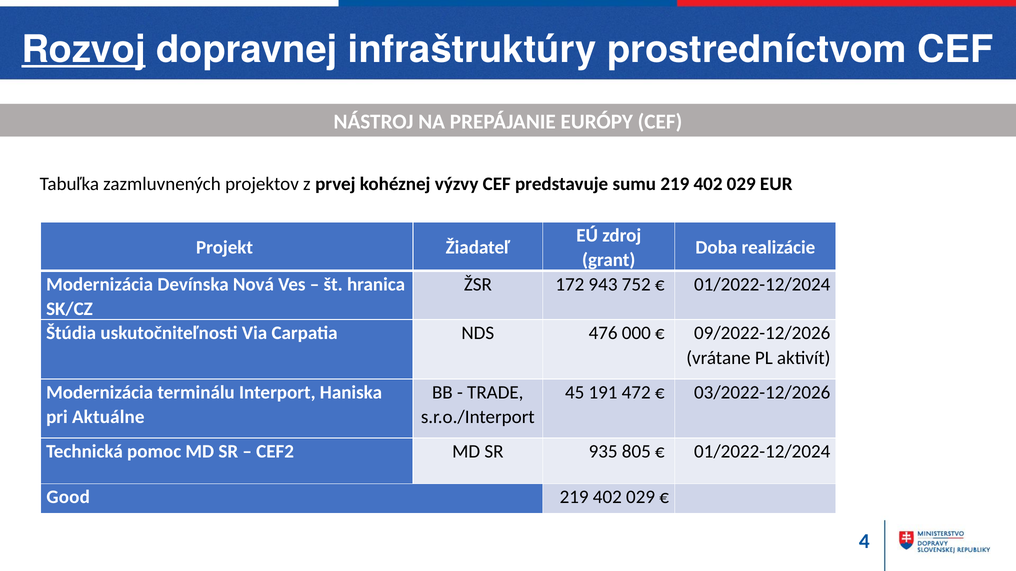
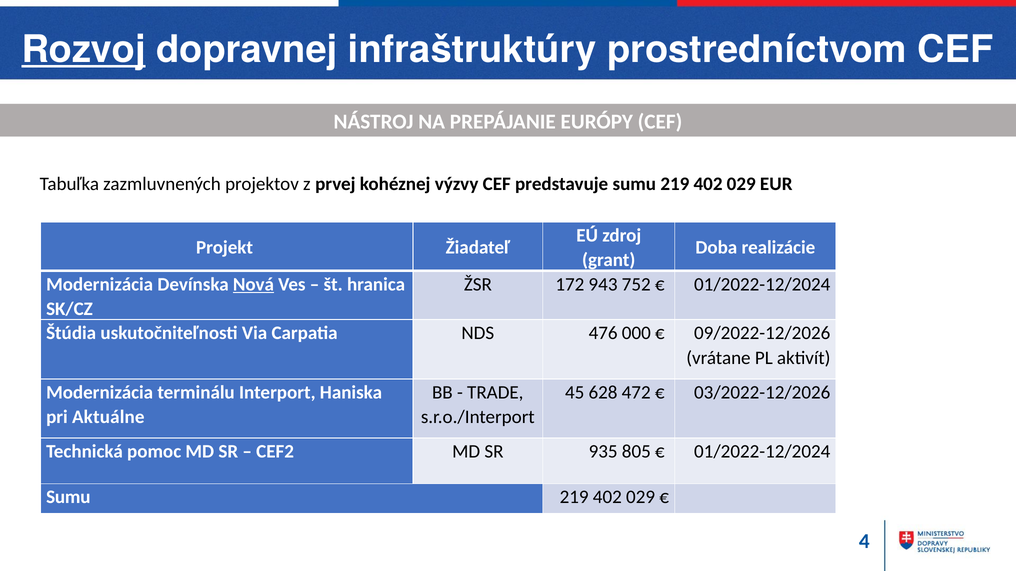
Nová underline: none -> present
191: 191 -> 628
Good at (68, 498): Good -> Sumu
